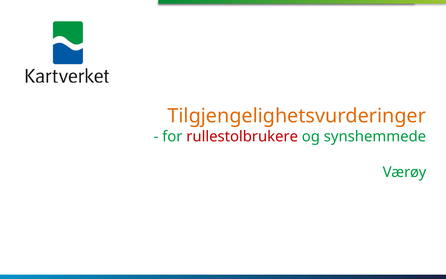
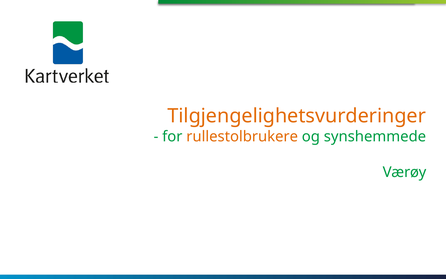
rullestolbrukere colour: red -> orange
